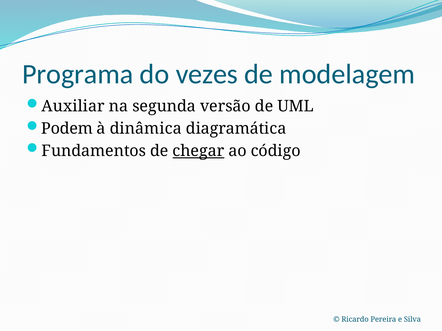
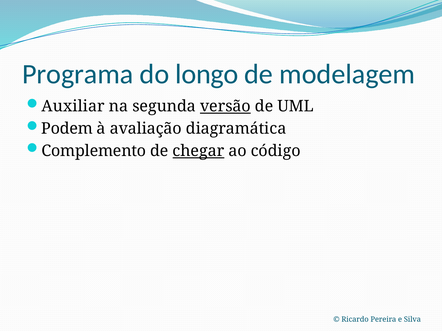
vezes: vezes -> longo
versão underline: none -> present
dinâmica: dinâmica -> avaliação
Fundamentos: Fundamentos -> Complemento
